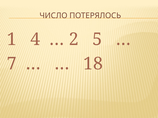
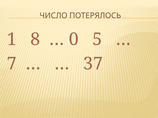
4: 4 -> 8
2: 2 -> 0
18: 18 -> 37
